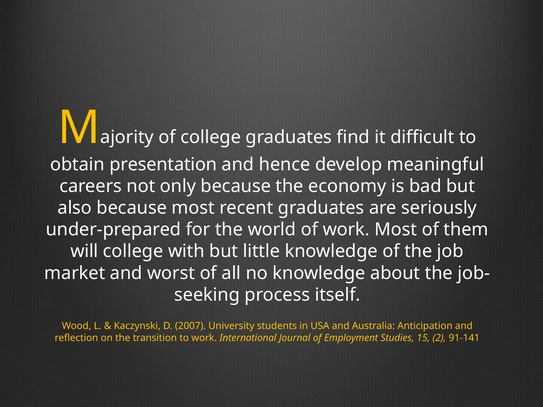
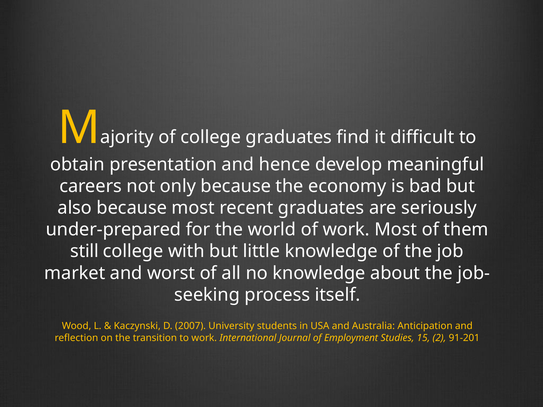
will: will -> still
91-141: 91-141 -> 91-201
